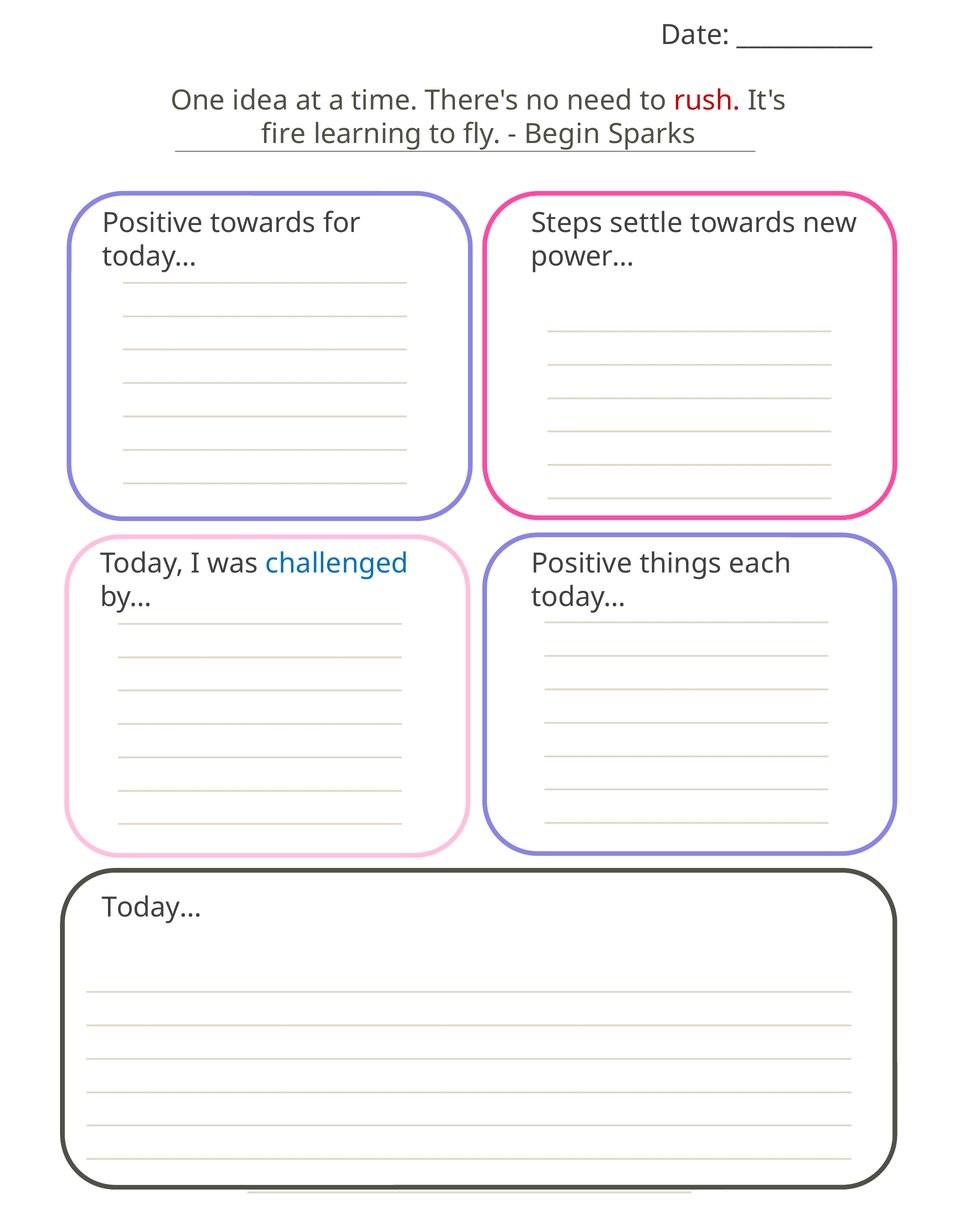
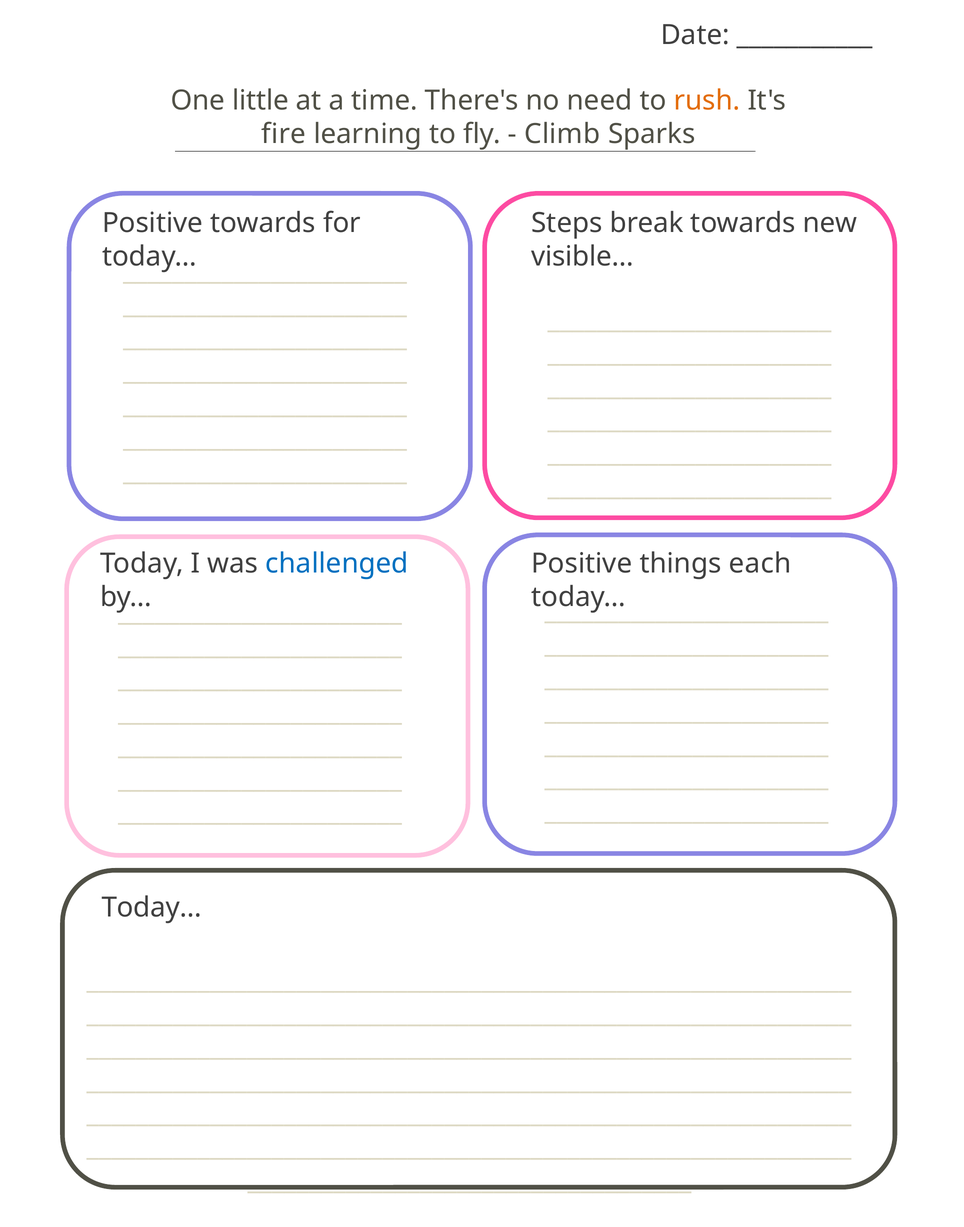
idea: idea -> little
rush colour: red -> orange
Begin: Begin -> Climb
settle: settle -> break
power…: power… -> visible…
